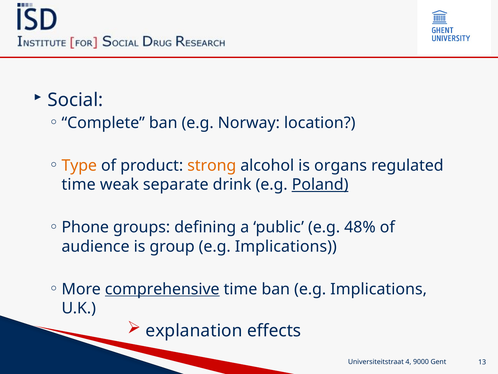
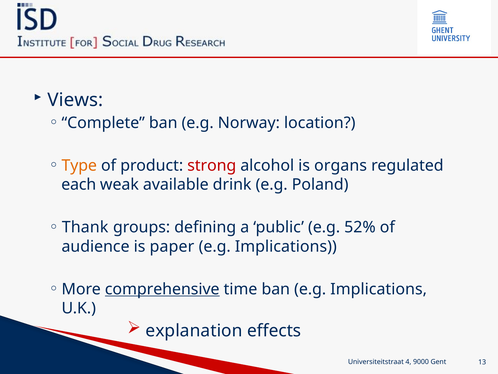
Social: Social -> Views
strong colour: orange -> red
time at (79, 184): time -> each
separate: separate -> available
Poland underline: present -> none
Phone: Phone -> Thank
48%: 48% -> 52%
group: group -> paper
